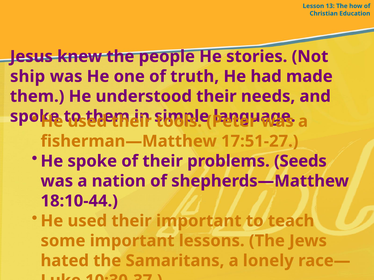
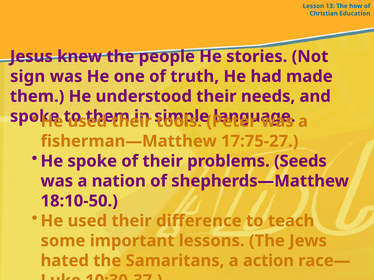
ship: ship -> sign
17:51-27: 17:51-27 -> 17:75-27
18:10-44: 18:10-44 -> 18:10-50
their important: important -> difference
lonely: lonely -> action
